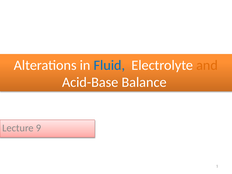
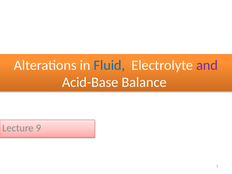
and colour: orange -> purple
